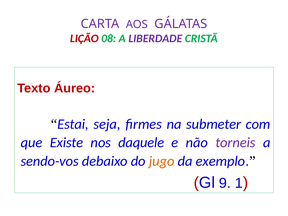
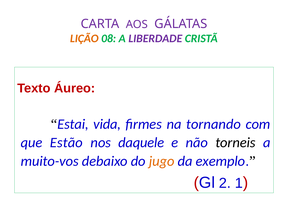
LIÇÃO colour: red -> orange
seja: seja -> vida
submeter: submeter -> tornando
Existe: Existe -> Estão
torneis colour: purple -> black
sendo-vos: sendo-vos -> muito-vos
9: 9 -> 2
